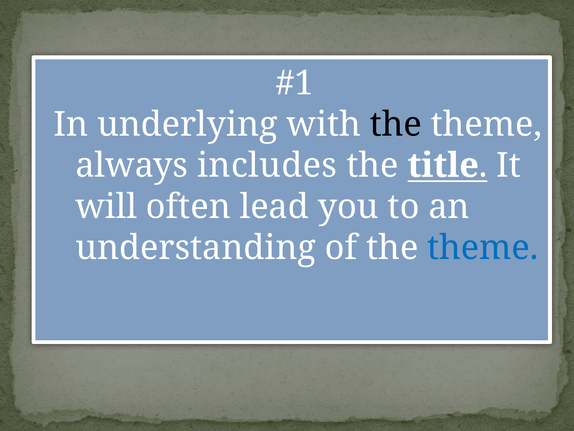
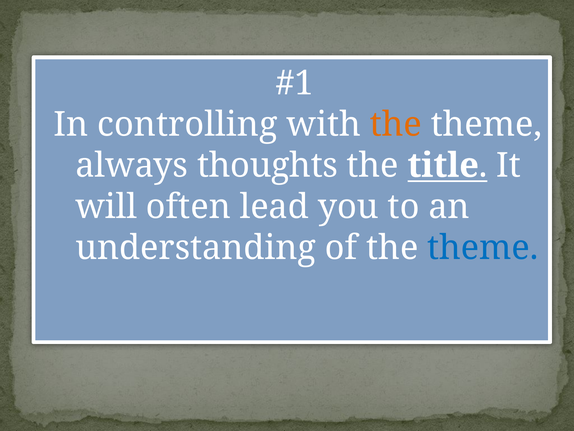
underlying: underlying -> controlling
the at (396, 124) colour: black -> orange
includes: includes -> thoughts
